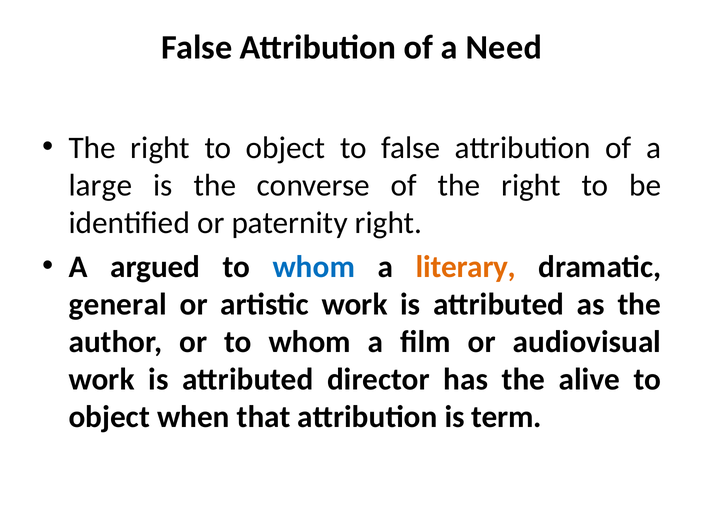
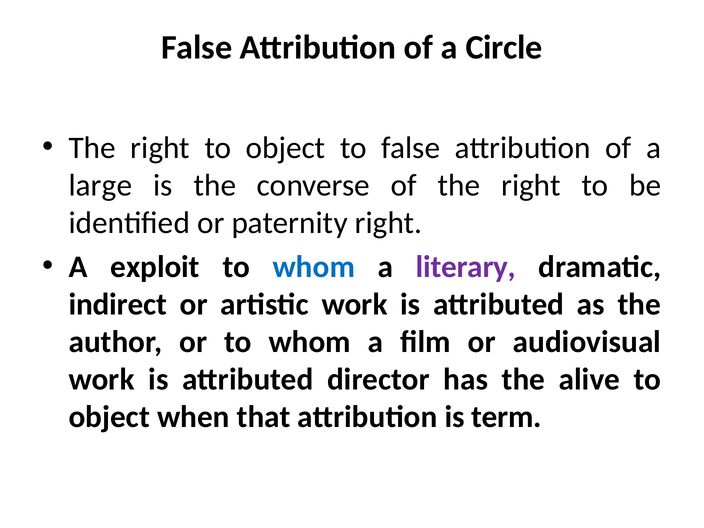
Need: Need -> Circle
argued: argued -> exploit
literary colour: orange -> purple
general: general -> indirect
